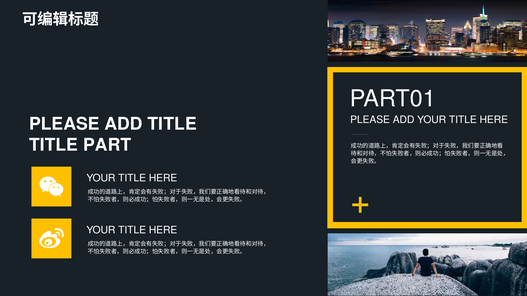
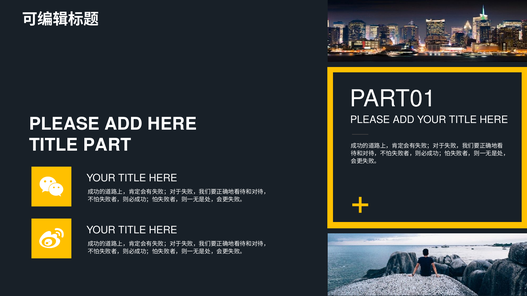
ADD TITLE: TITLE -> HERE
